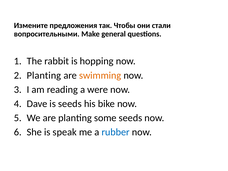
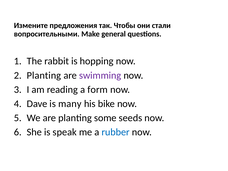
swimming colour: orange -> purple
were: were -> form
is seeds: seeds -> many
